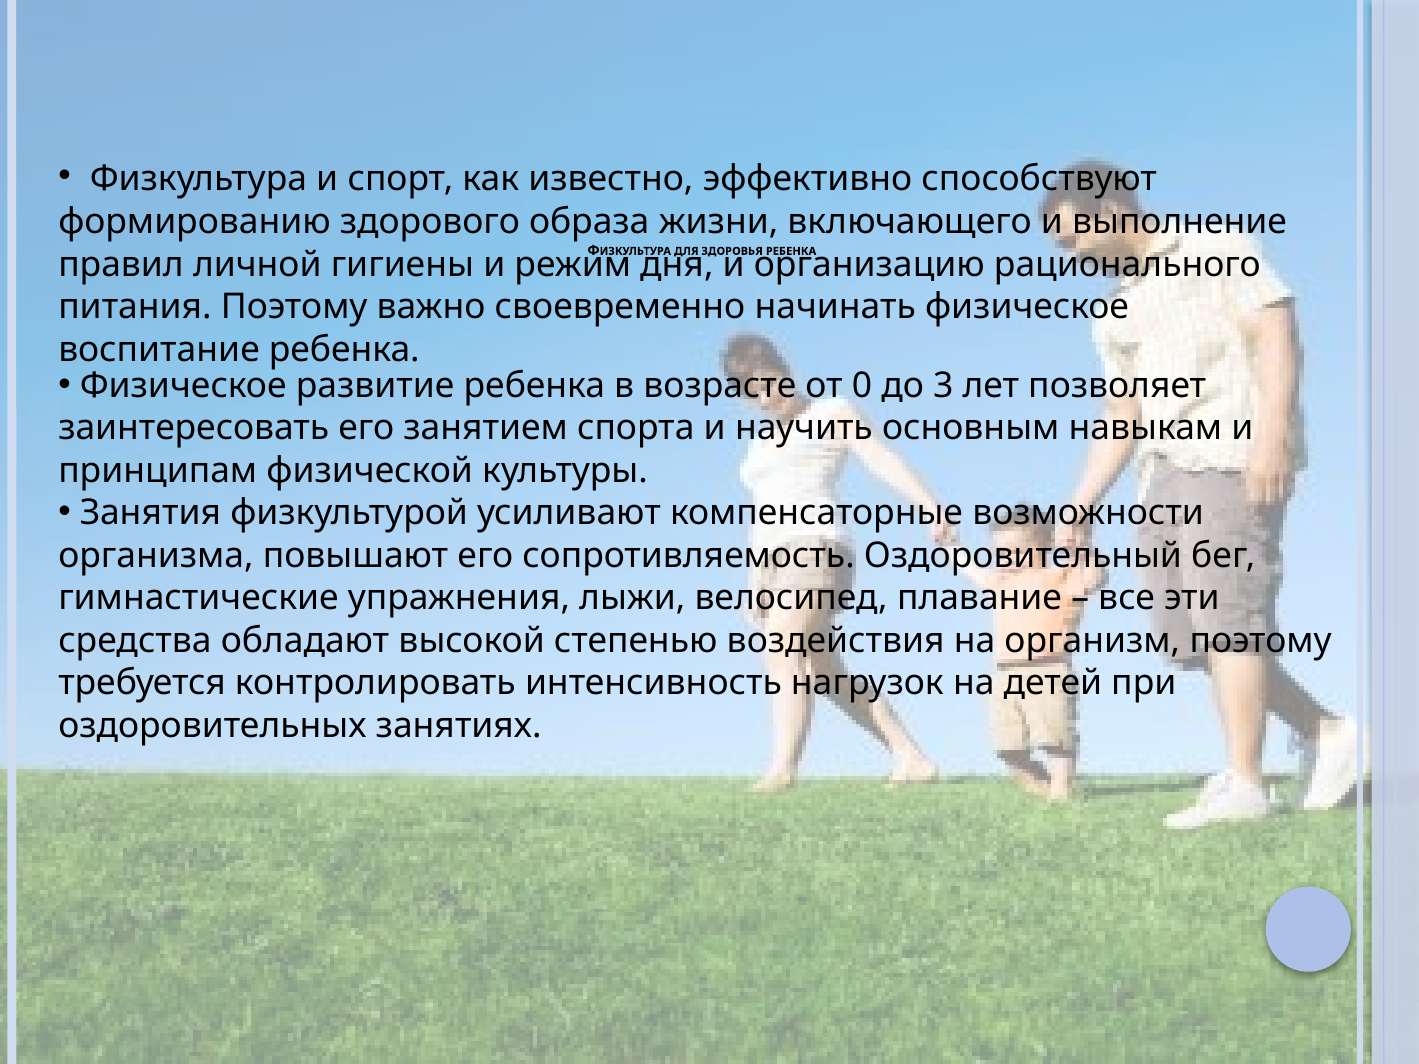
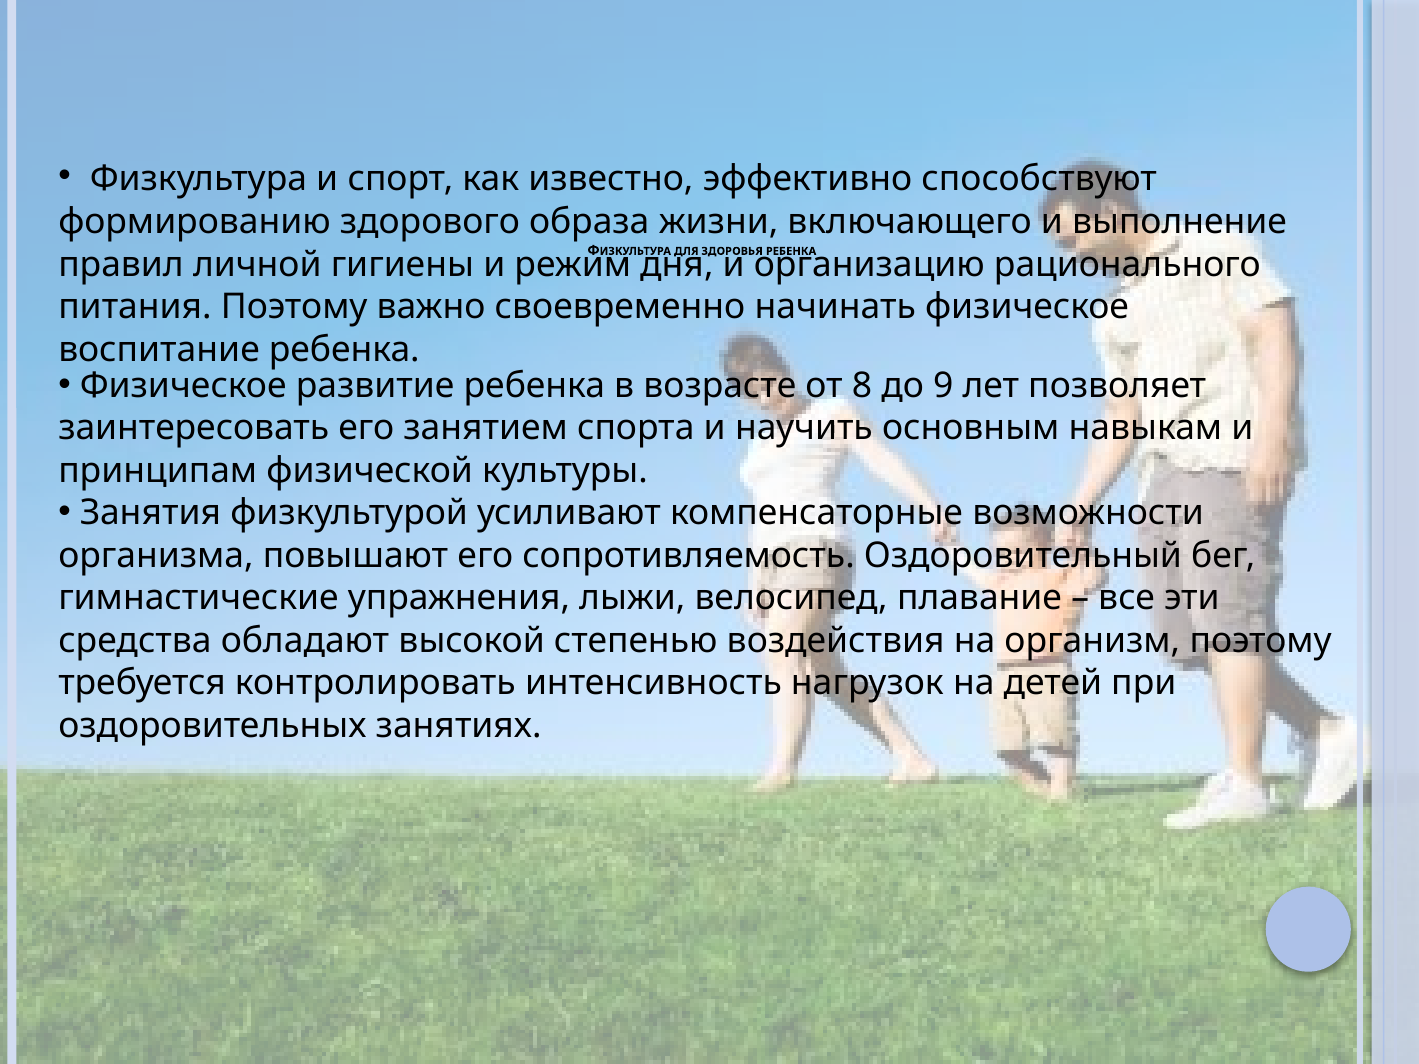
0: 0 -> 8
3: 3 -> 9
